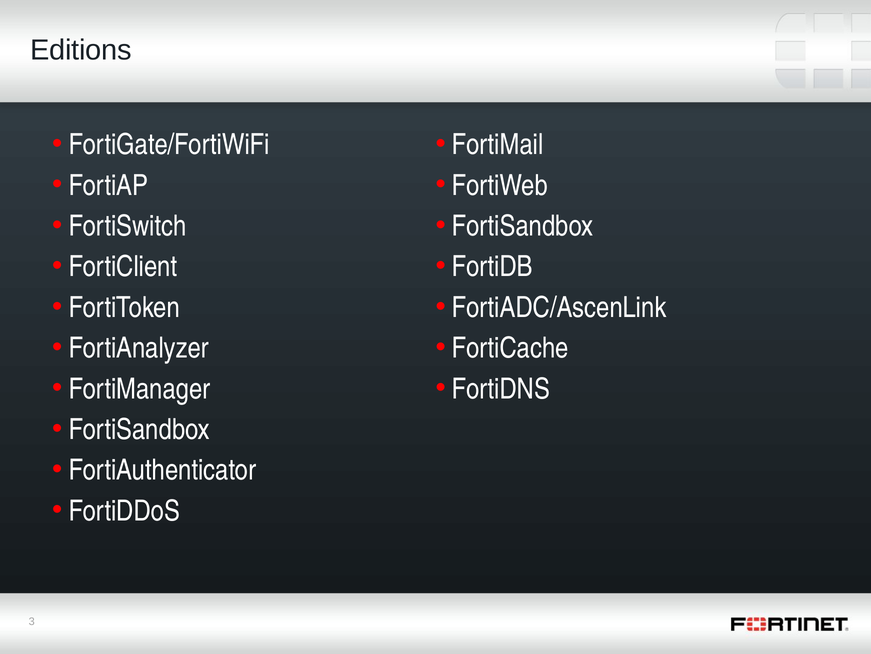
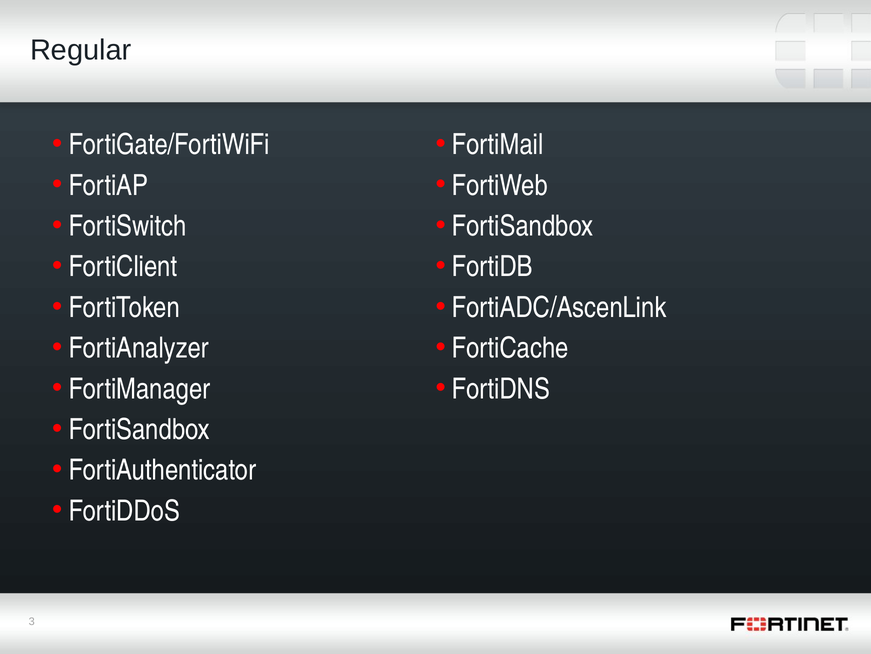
Editions: Editions -> Regular
